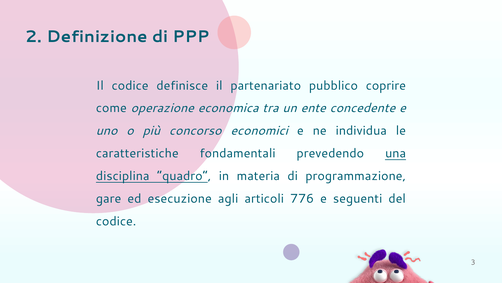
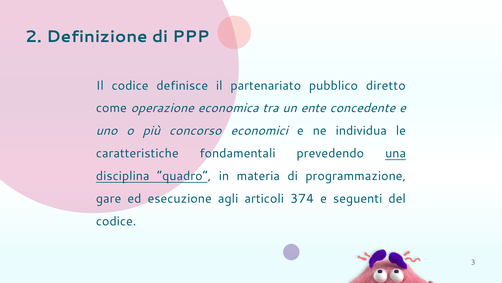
coprire: coprire -> diretto
776: 776 -> 374
